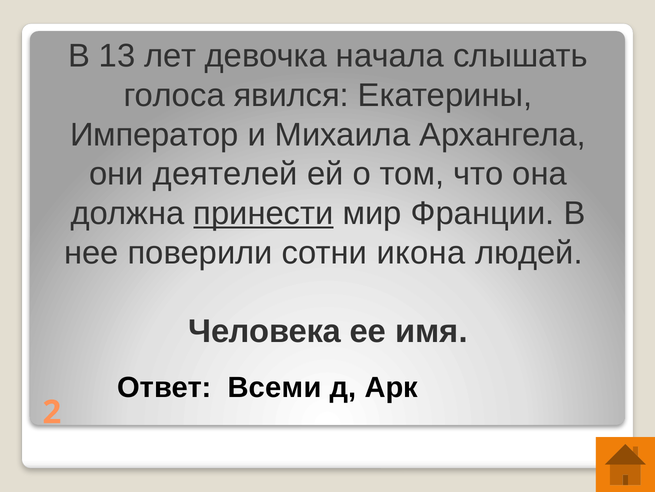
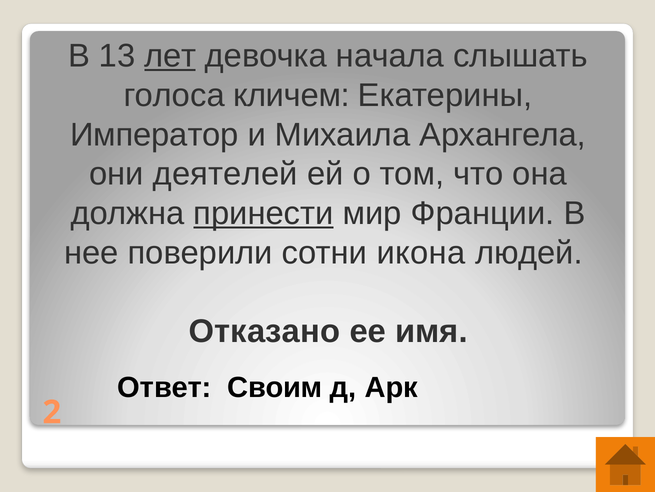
лет underline: none -> present
явился: явился -> кличем
Человека: Человека -> Отказано
Всеми: Всеми -> Своим
